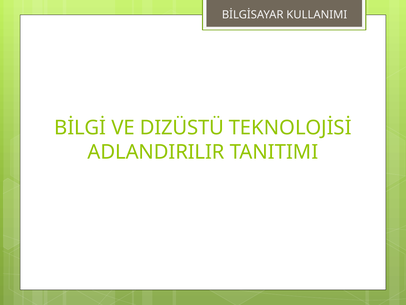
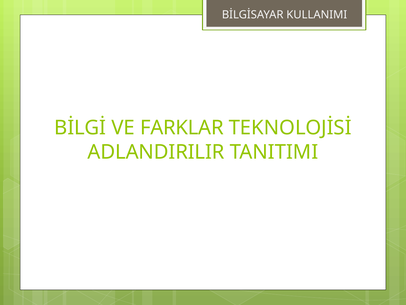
DIZÜSTÜ: DIZÜSTÜ -> FARKLAR
